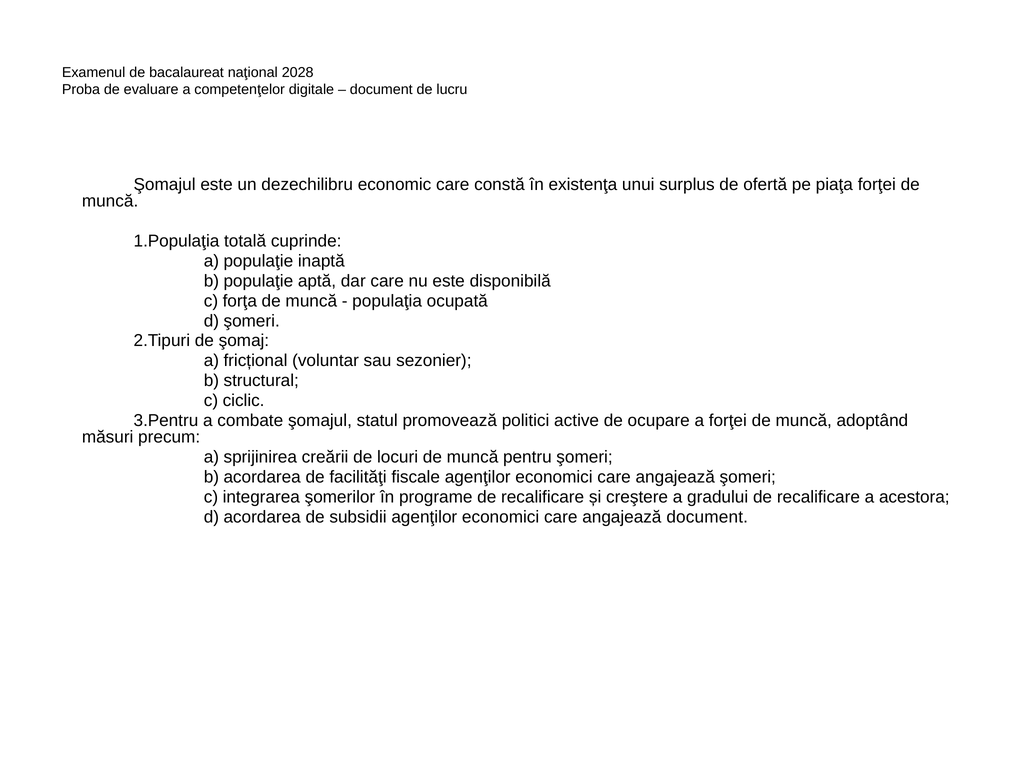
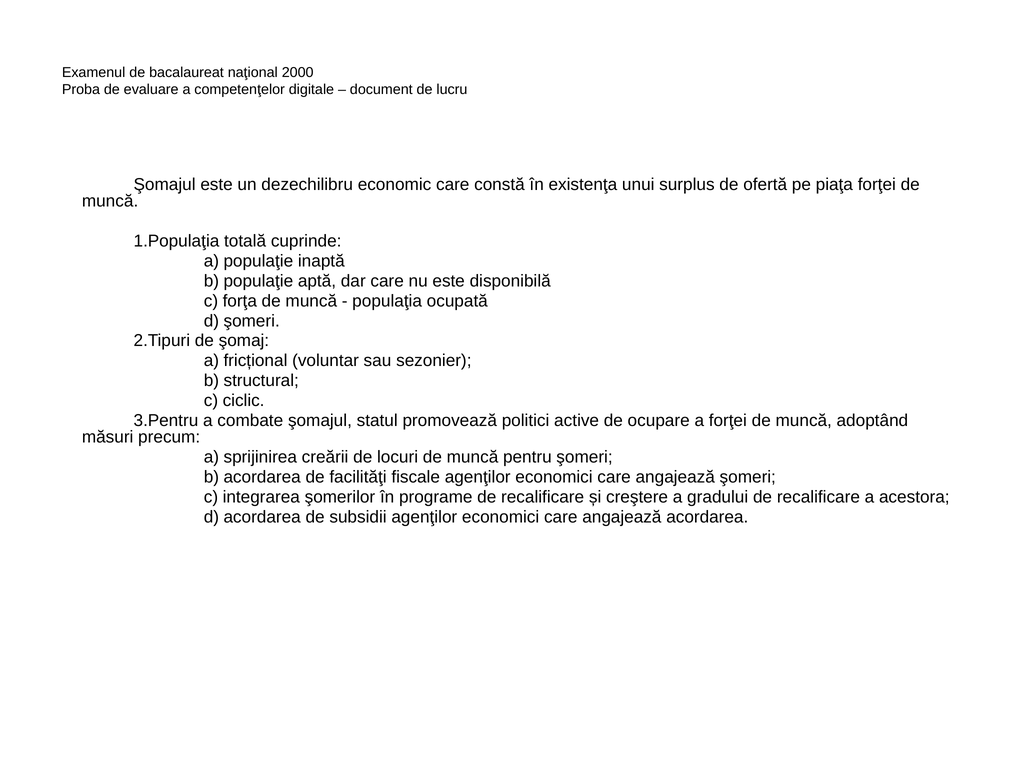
2028: 2028 -> 2000
angajează document: document -> acordarea
